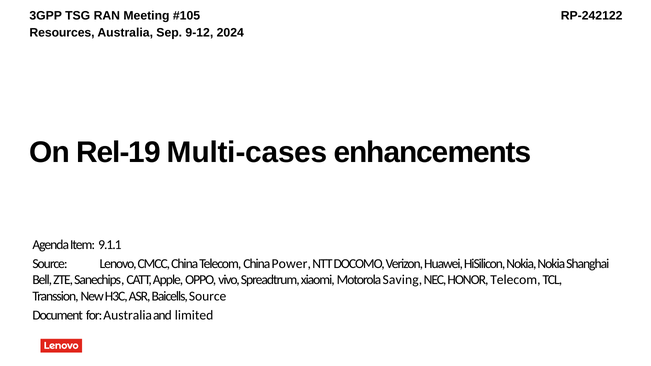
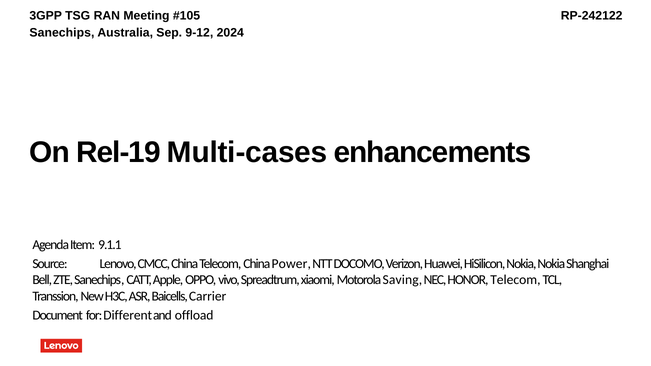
Resources at (62, 33): Resources -> Sanechips
Baicells Source: Source -> Carrier
for Australia: Australia -> Different
limited: limited -> offload
